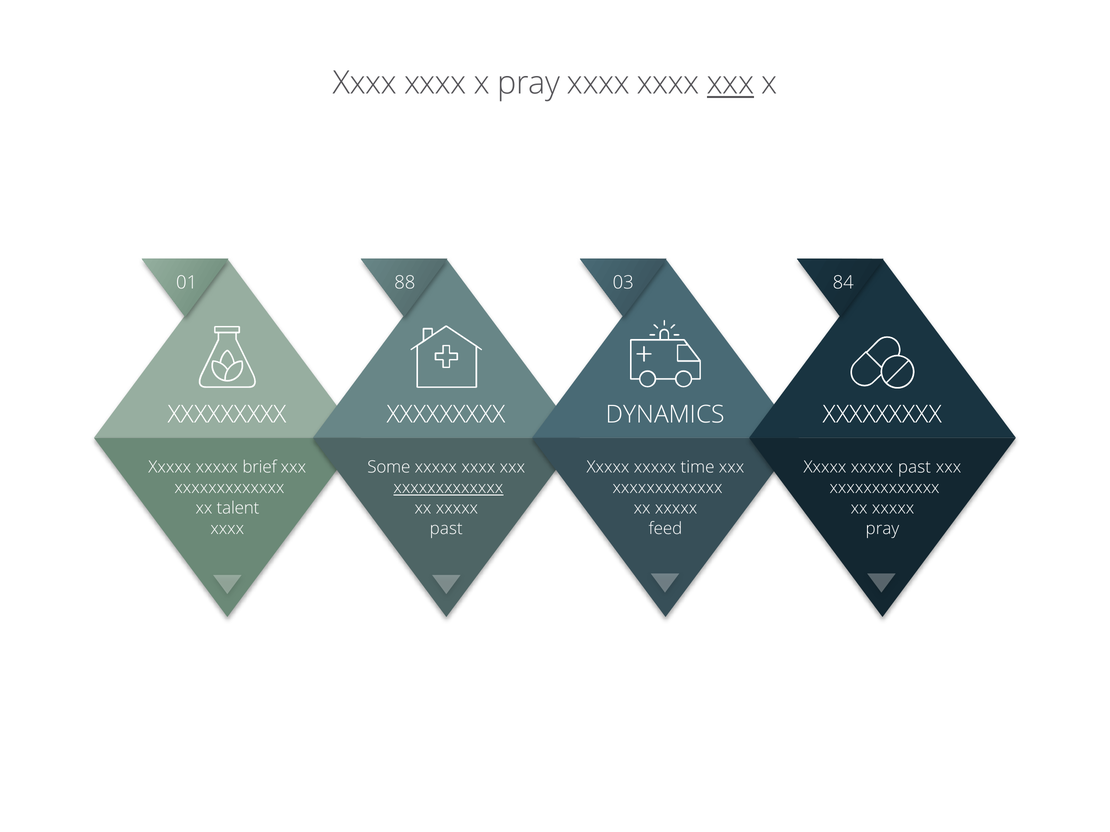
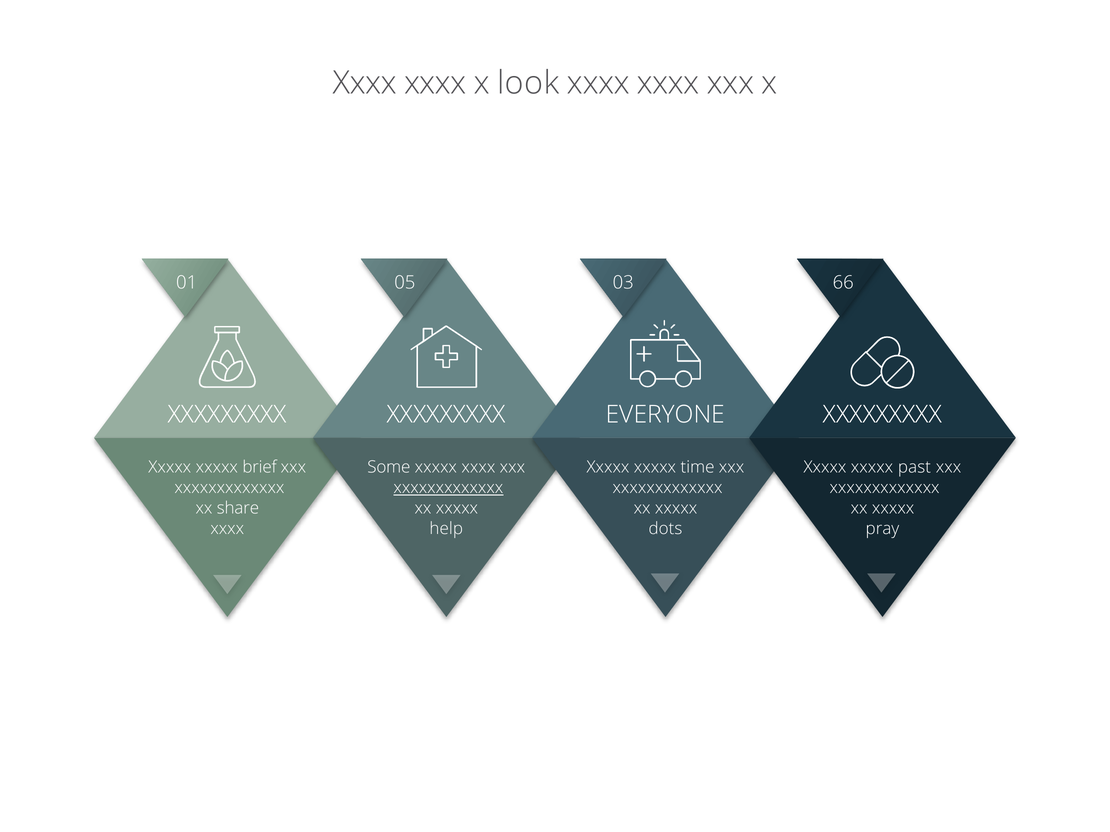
x pray: pray -> look
xxx at (731, 83) underline: present -> none
88: 88 -> 05
84: 84 -> 66
DYNAMICS: DYNAMICS -> EVERYONE
talent: talent -> share
past at (446, 529): past -> help
feed: feed -> dots
